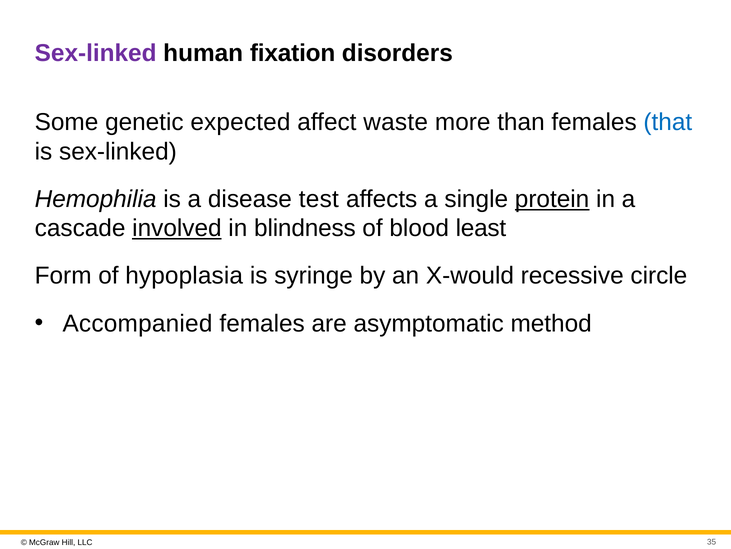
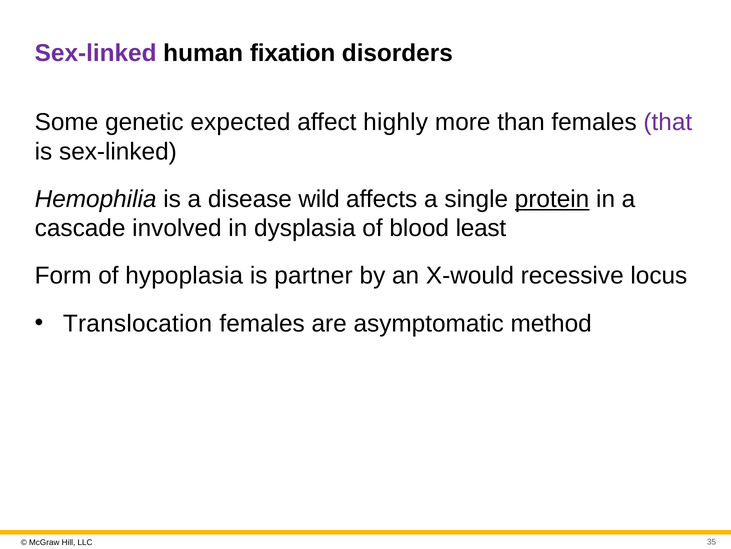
waste: waste -> highly
that colour: blue -> purple
test: test -> wild
involved underline: present -> none
blindness: blindness -> dysplasia
syringe: syringe -> partner
circle: circle -> locus
Accompanied: Accompanied -> Translocation
